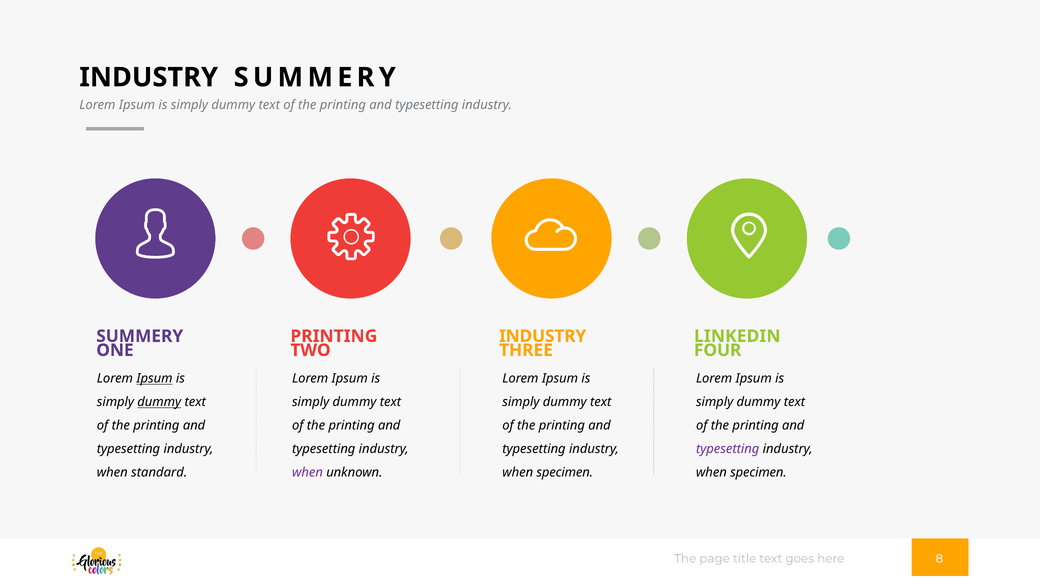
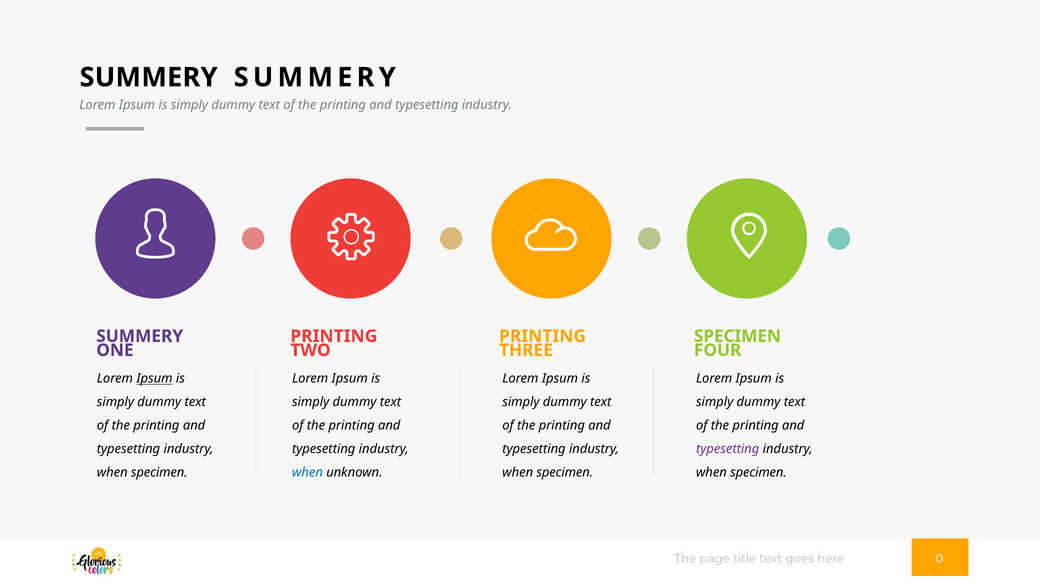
INDUSTRY at (149, 77): INDUSTRY -> SUMMERY
INDUSTRY at (543, 336): INDUSTRY -> PRINTING
LINKEDIN at (737, 336): LINKEDIN -> SPECIMEN
dummy at (159, 402) underline: present -> none
standard at (159, 472): standard -> specimen
when at (307, 472) colour: purple -> blue
8: 8 -> 0
